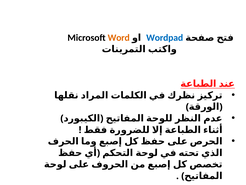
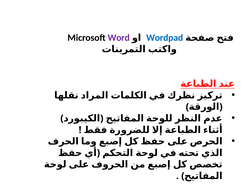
Word colour: orange -> purple
